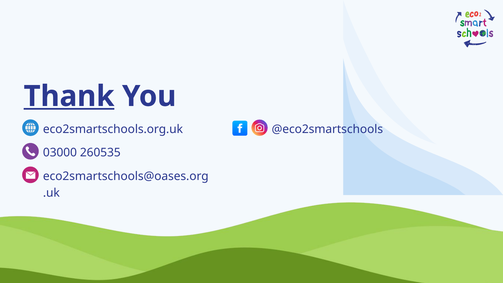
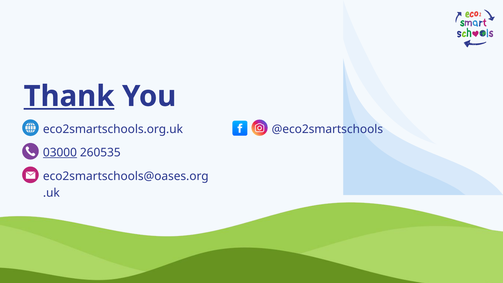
03000 underline: none -> present
